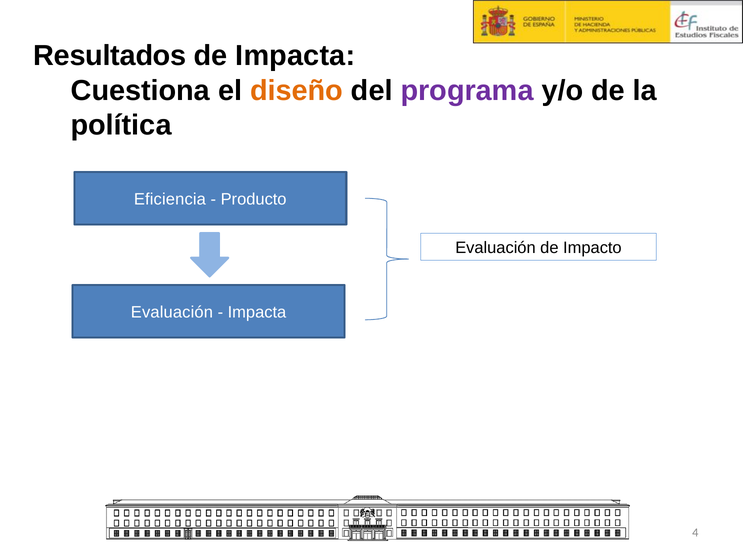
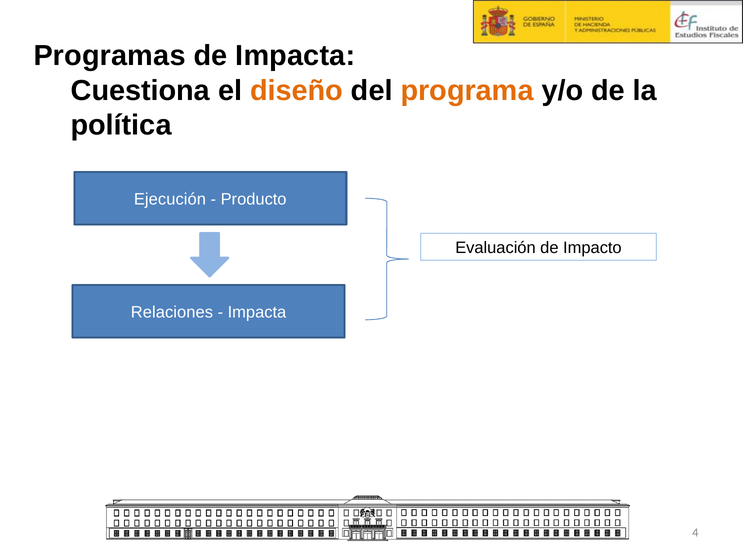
Resultados: Resultados -> Programas
programa colour: purple -> orange
Eficiencia: Eficiencia -> Ejecución
Evaluación at (172, 312): Evaluación -> Relaciones
